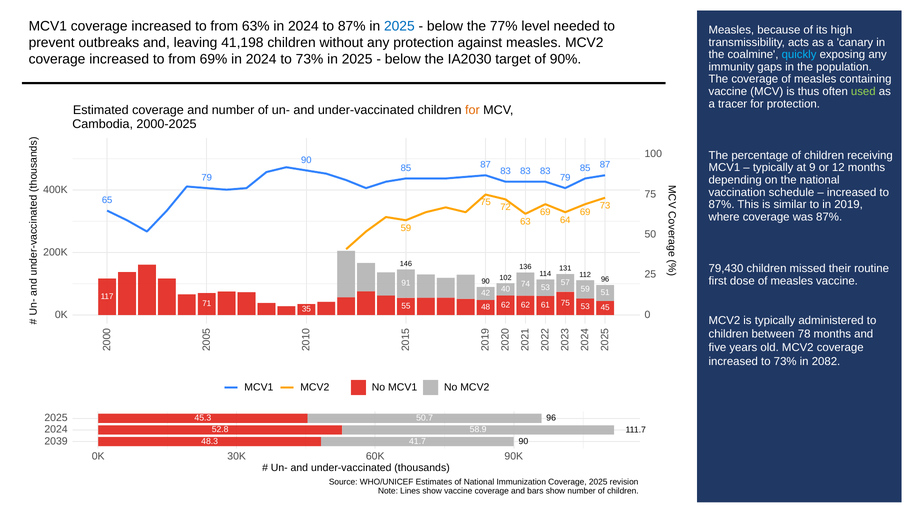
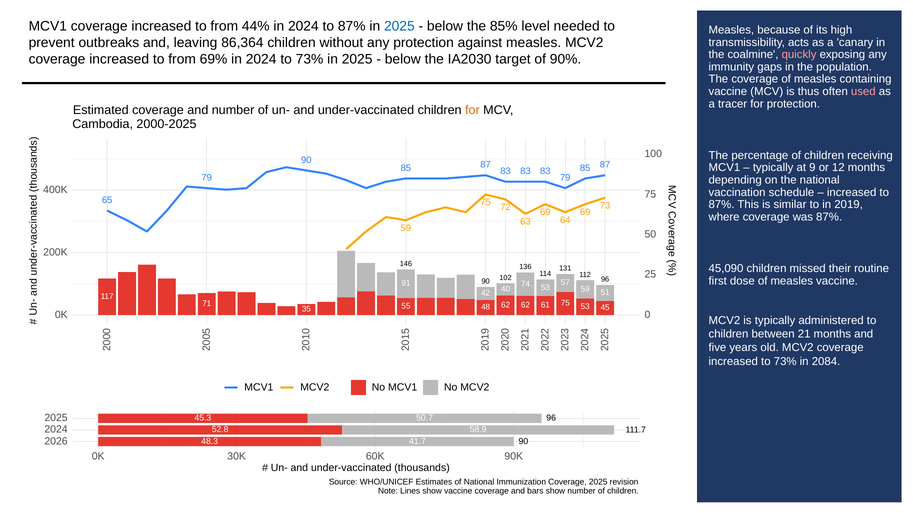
63%: 63% -> 44%
77%: 77% -> 85%
41,198: 41,198 -> 86,364
quickly colour: light blue -> pink
used colour: light green -> pink
79,430: 79,430 -> 45,090
78: 78 -> 21
2082: 2082 -> 2084
2039: 2039 -> 2026
